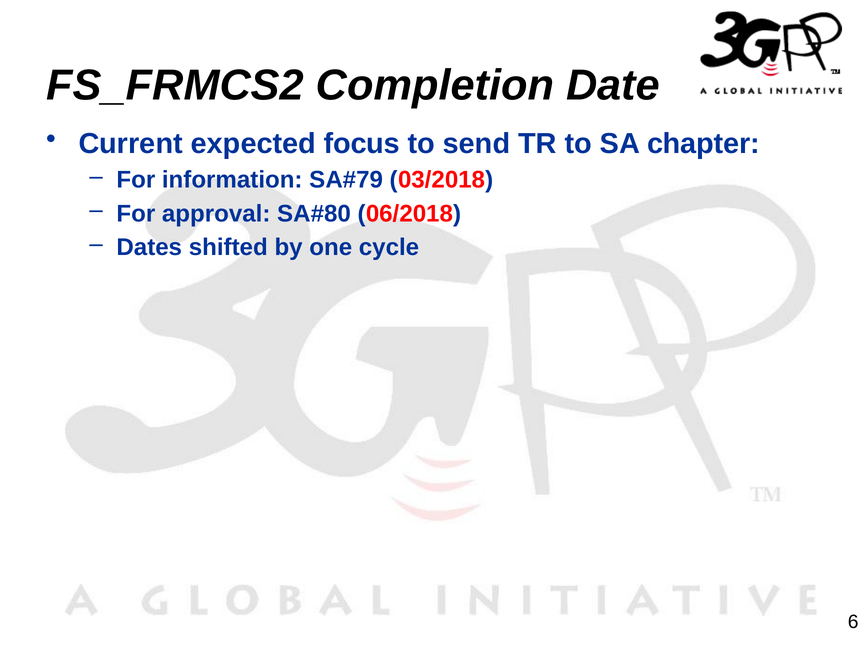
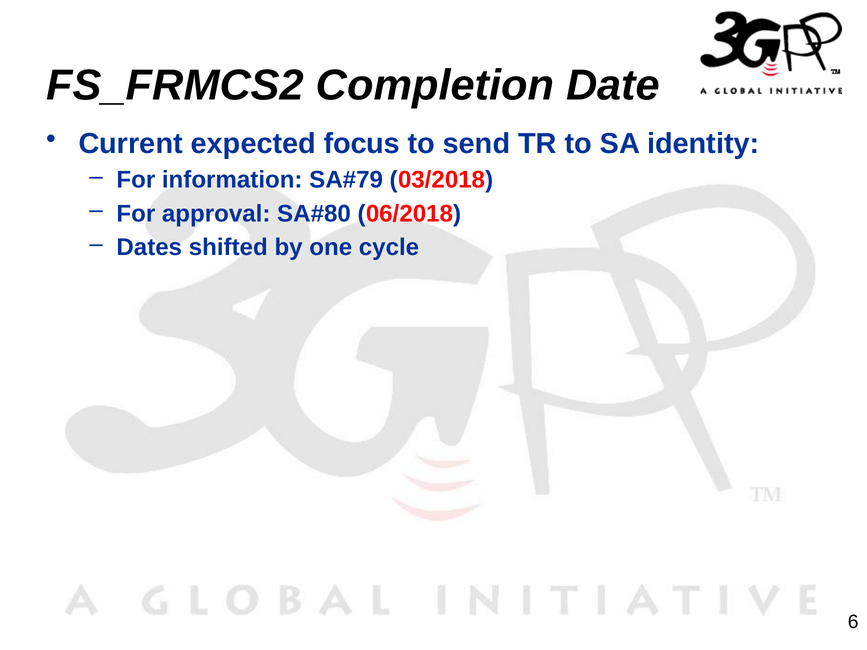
chapter: chapter -> identity
